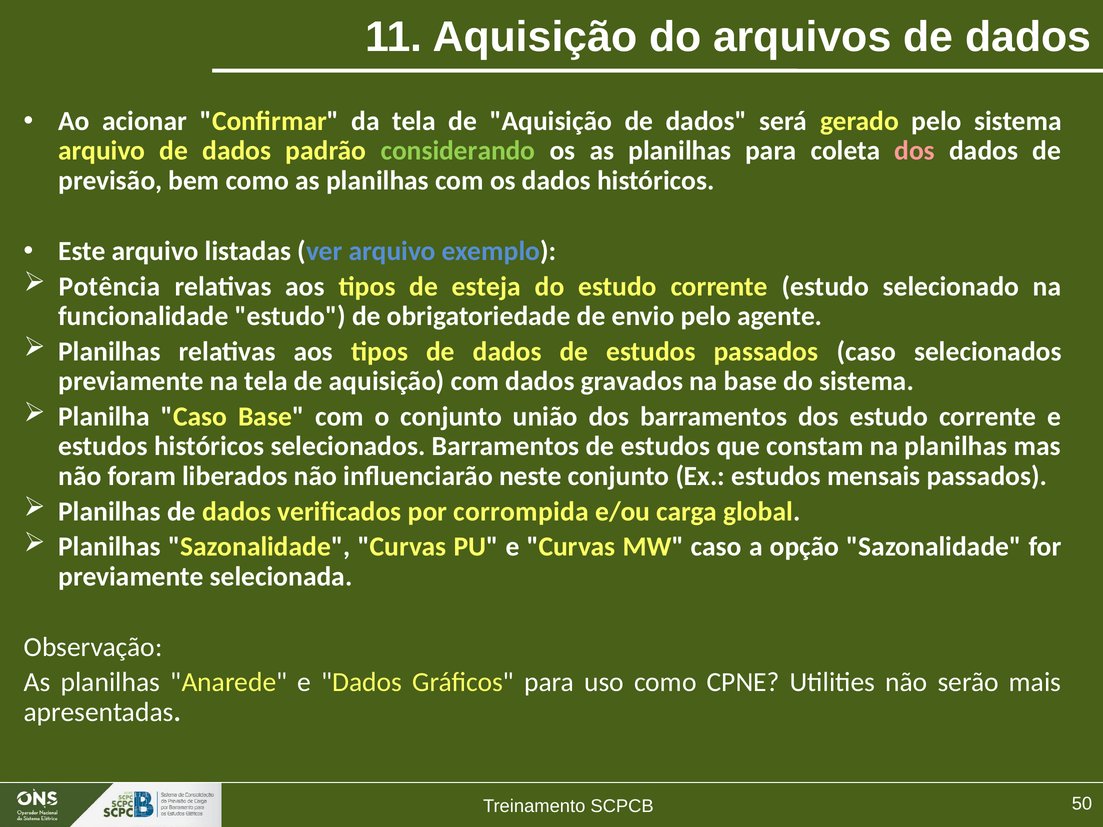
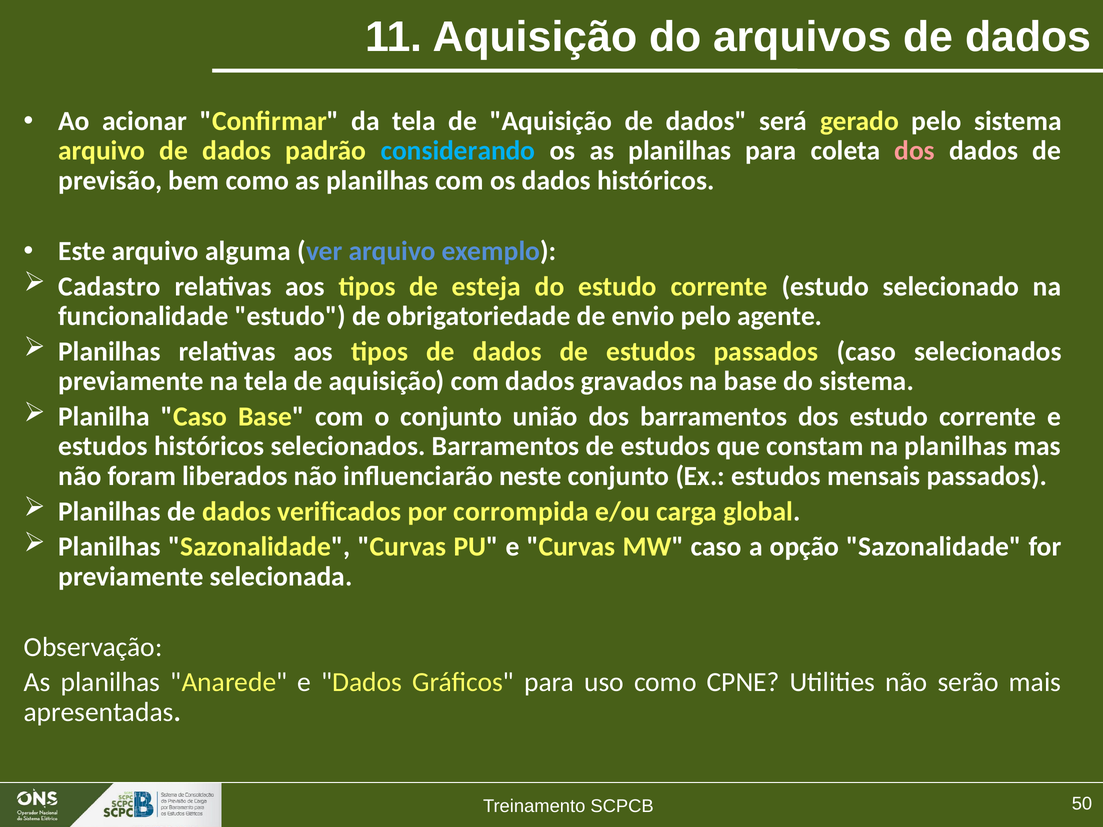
considerando colour: light green -> light blue
listadas: listadas -> alguma
Potência: Potência -> Cadastro
